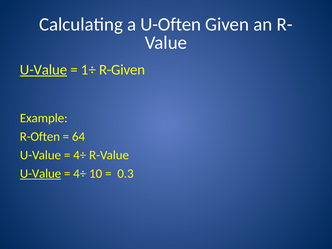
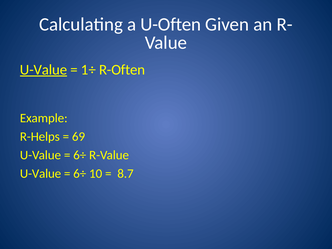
R-Given: R-Given -> R-Often
R-Often: R-Often -> R-Helps
64: 64 -> 69
4÷ at (80, 155): 4÷ -> 6÷
U-Value at (41, 174) underline: present -> none
4÷ at (80, 174): 4÷ -> 6÷
0.3: 0.3 -> 8.7
